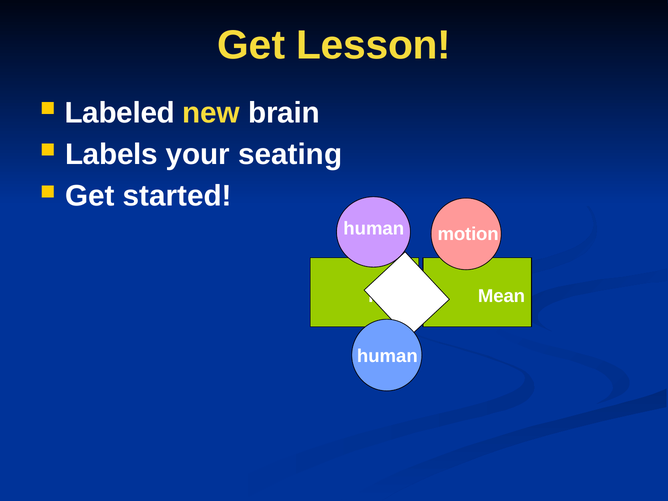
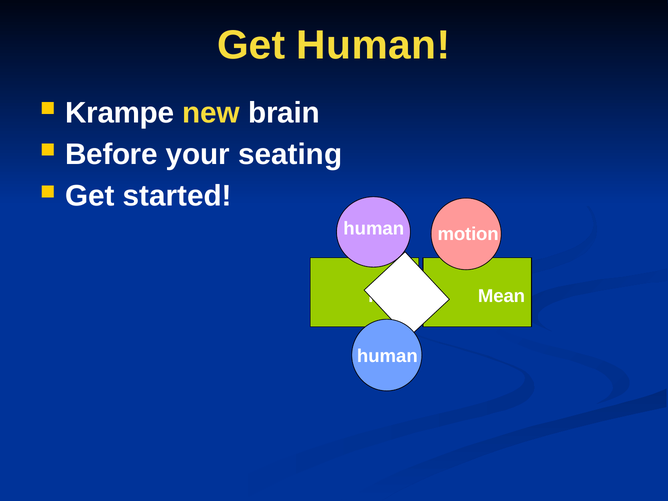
Get Lesson: Lesson -> Human
Labeled: Labeled -> Krampe
Labels: Labels -> Before
